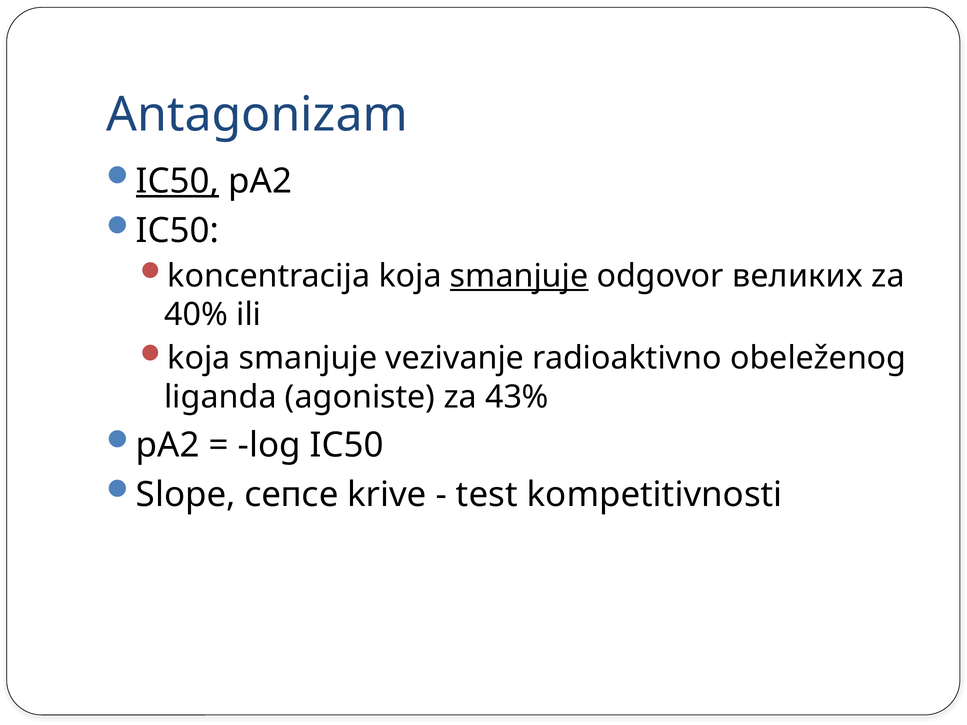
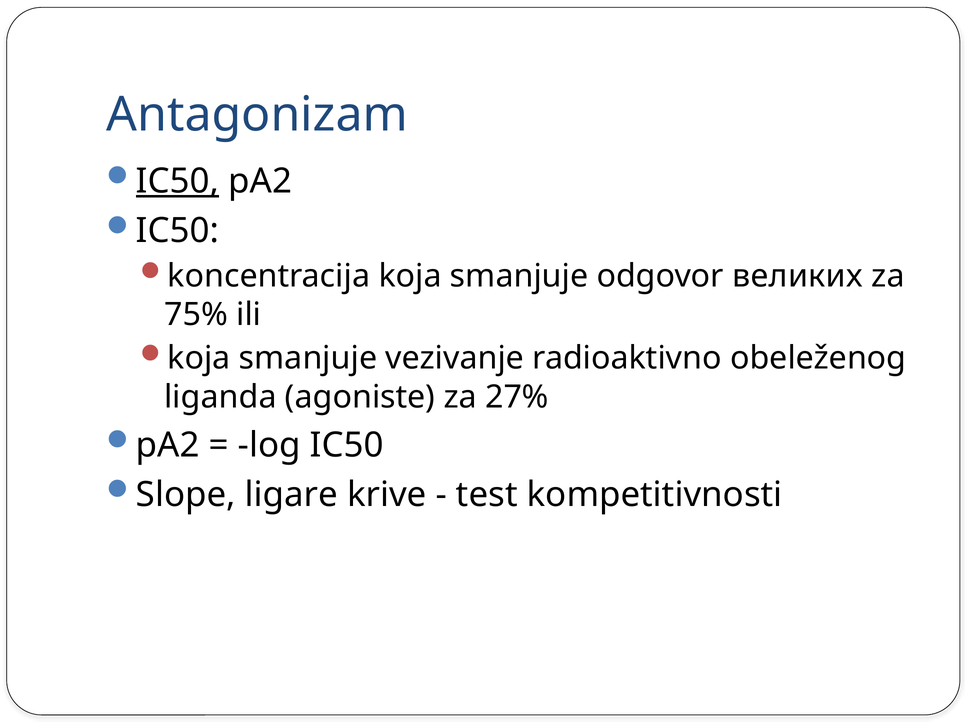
smanjuje at (519, 276) underline: present -> none
40%: 40% -> 75%
43%: 43% -> 27%
сепсе: сепсе -> ligare
